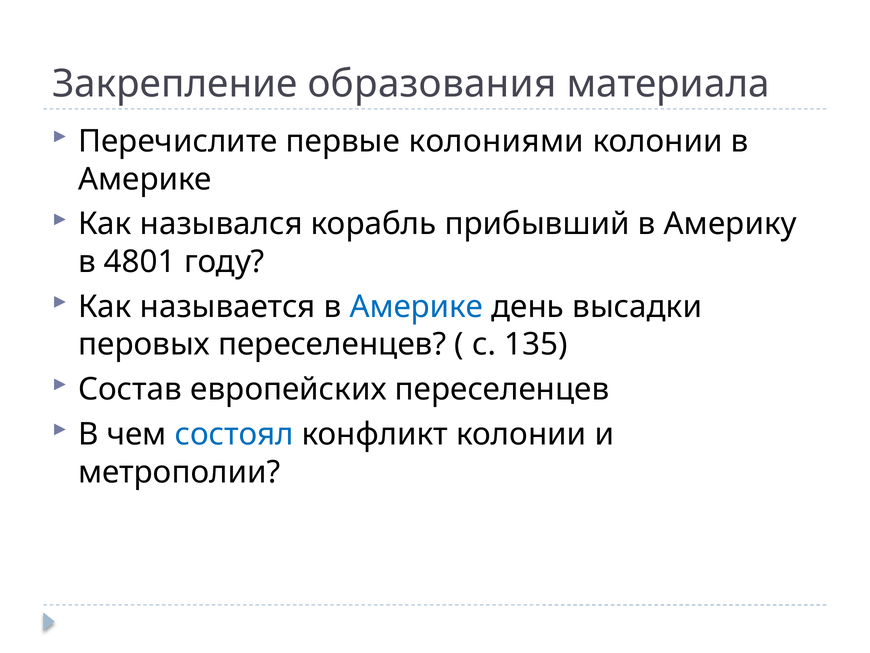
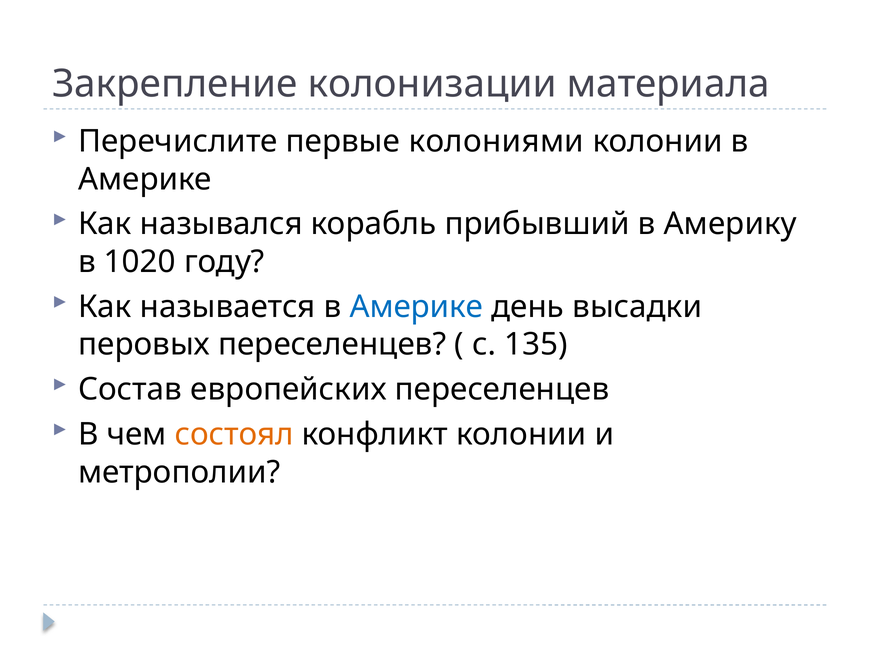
образования: образования -> колонизации
4801: 4801 -> 1020
состоял colour: blue -> orange
